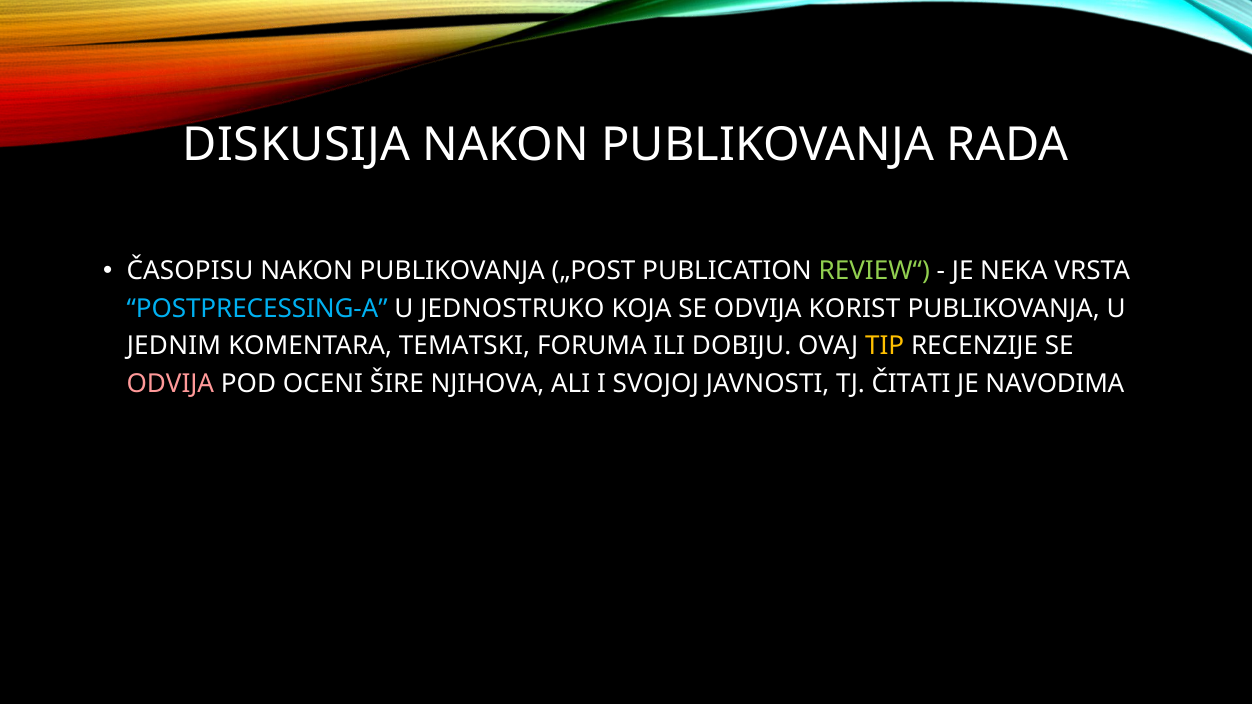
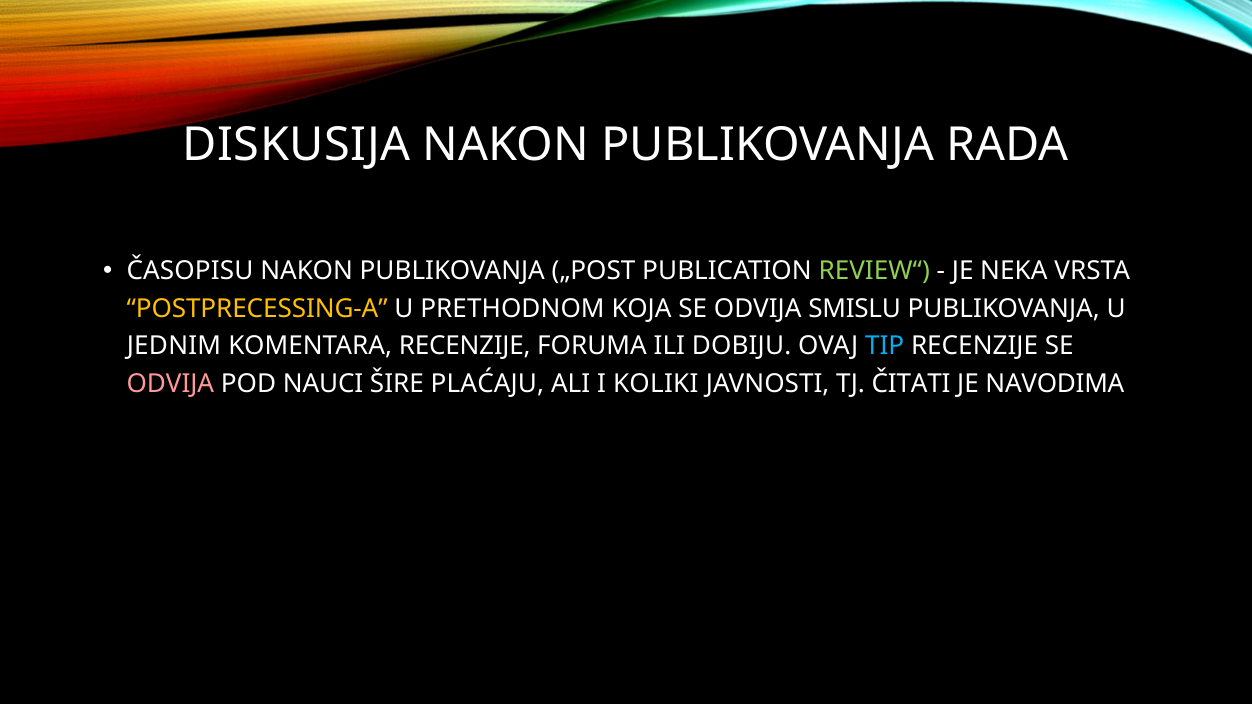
POSTPRECESSING-A colour: light blue -> yellow
JEDNOSTRUKO: JEDNOSTRUKO -> PRETHODNOM
KORIST: KORIST -> SMISLU
KOMENTARA TEMATSKI: TEMATSKI -> RECENZIJE
TIP colour: yellow -> light blue
OCENI: OCENI -> NAUCI
NJIHOVA: NJIHOVA -> PLAĆAJU
SVOJOJ: SVOJOJ -> KOLIKI
